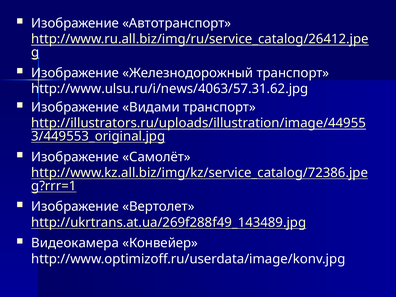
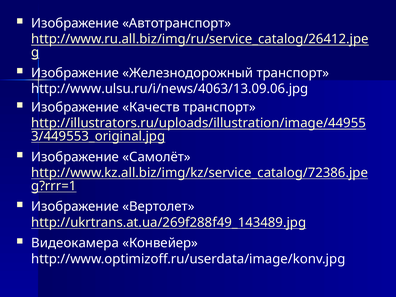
http://www.ulsu.ru/i/news/4063/57.31.62.jpg: http://www.ulsu.ru/i/news/4063/57.31.62.jpg -> http://www.ulsu.ru/i/news/4063/13.09.06.jpg
Видами: Видами -> Качеств
